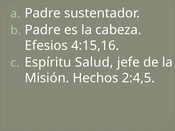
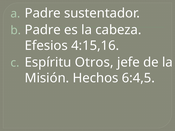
Salud: Salud -> Otros
2:4,5: 2:4,5 -> 6:4,5
